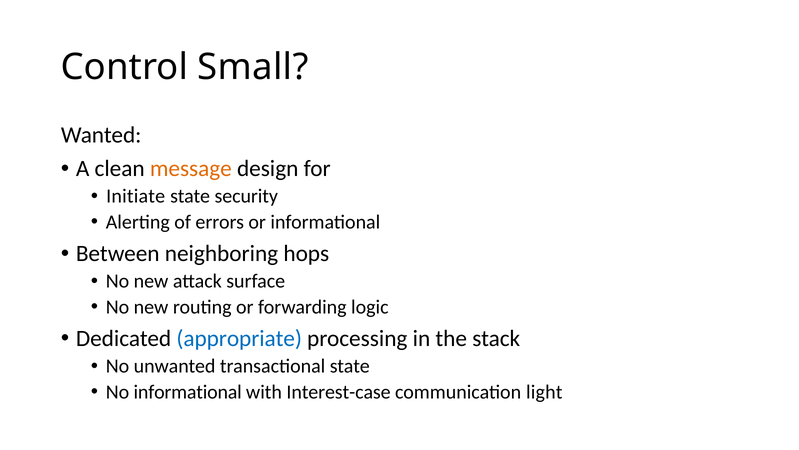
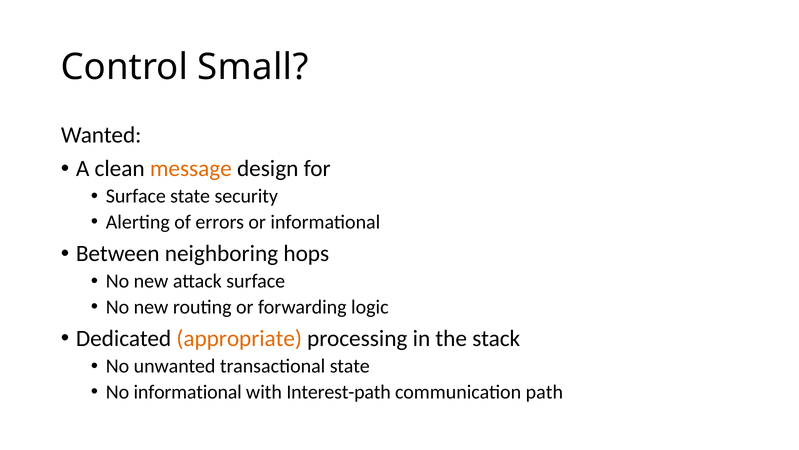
Initiate at (136, 196): Initiate -> Surface
appropriate colour: blue -> orange
Interest-case: Interest-case -> Interest-path
light: light -> path
